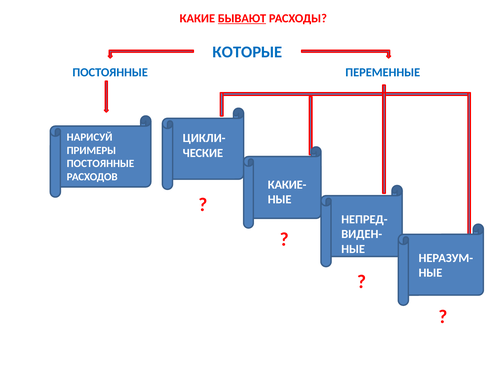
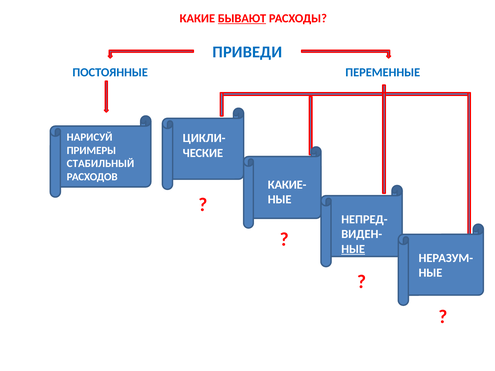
КОТОРЫЕ: КОТОРЫЕ -> ПРИВЕДИ
ПОСТОЯННЫЕ at (100, 164): ПОСТОЯННЫЕ -> СТАБИЛЬНЫЙ
НЫЕ at (353, 249) underline: none -> present
